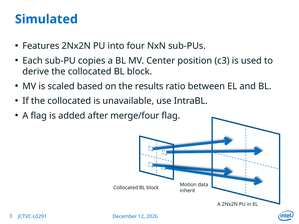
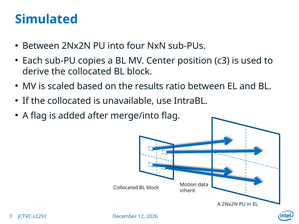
Features at (41, 46): Features -> Between
merge/four: merge/four -> merge/into
